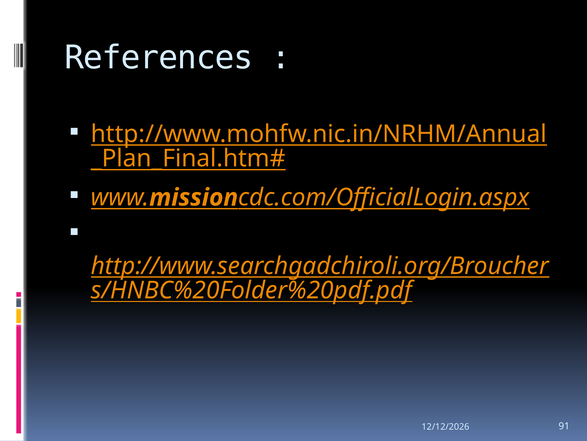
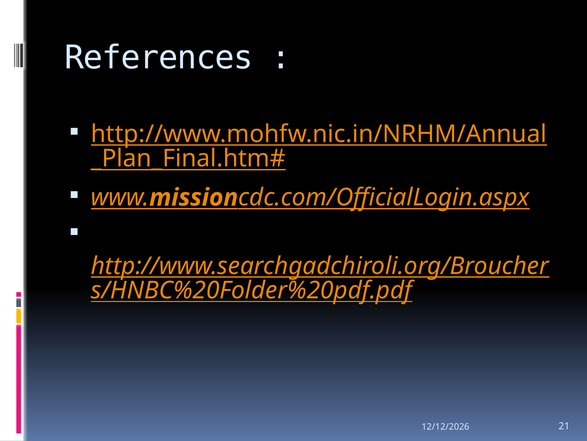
91: 91 -> 21
